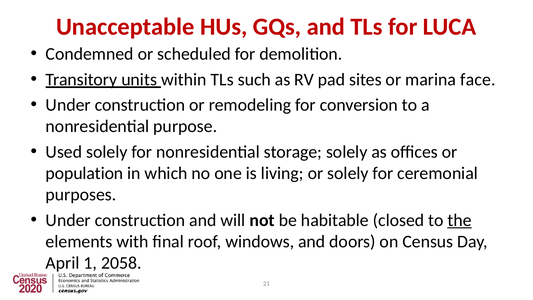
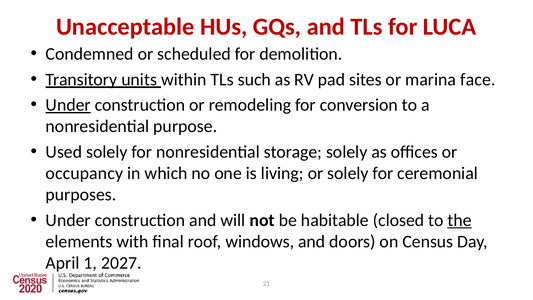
Under at (68, 105) underline: none -> present
population: population -> occupancy
2058: 2058 -> 2027
